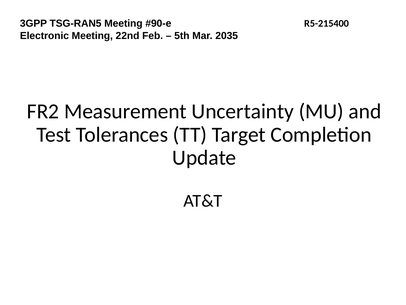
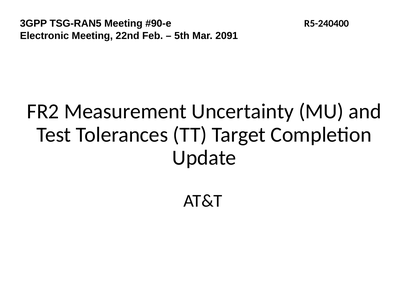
R5-215400: R5-215400 -> R5-240400
2035: 2035 -> 2091
